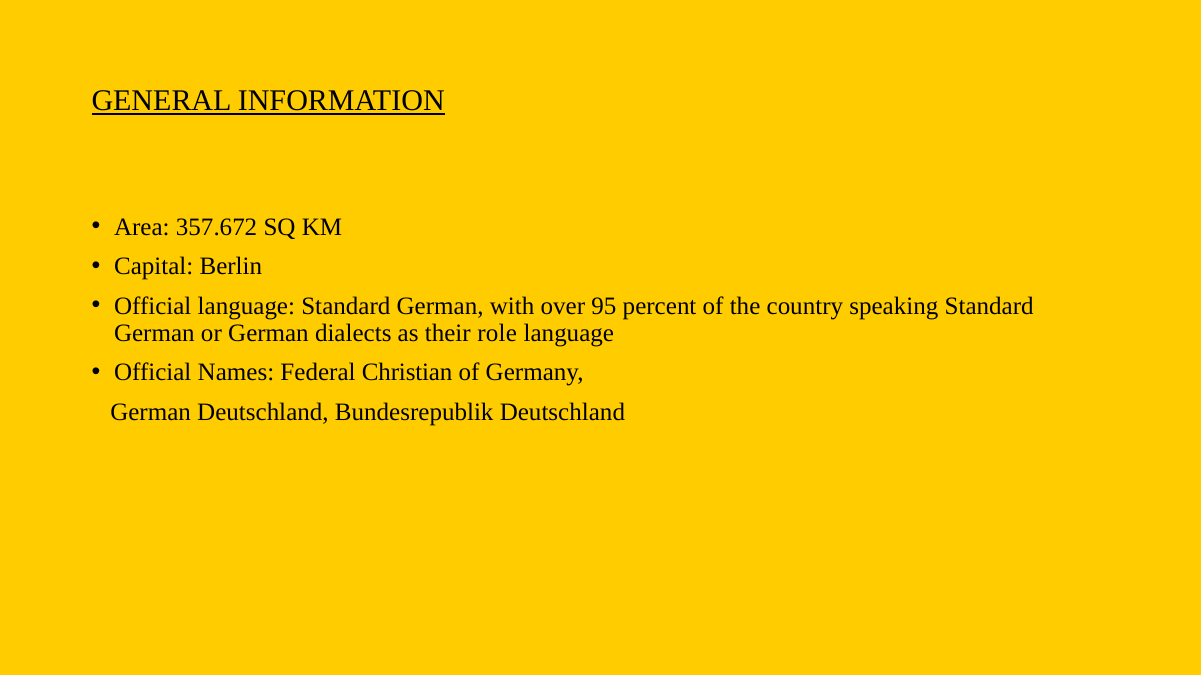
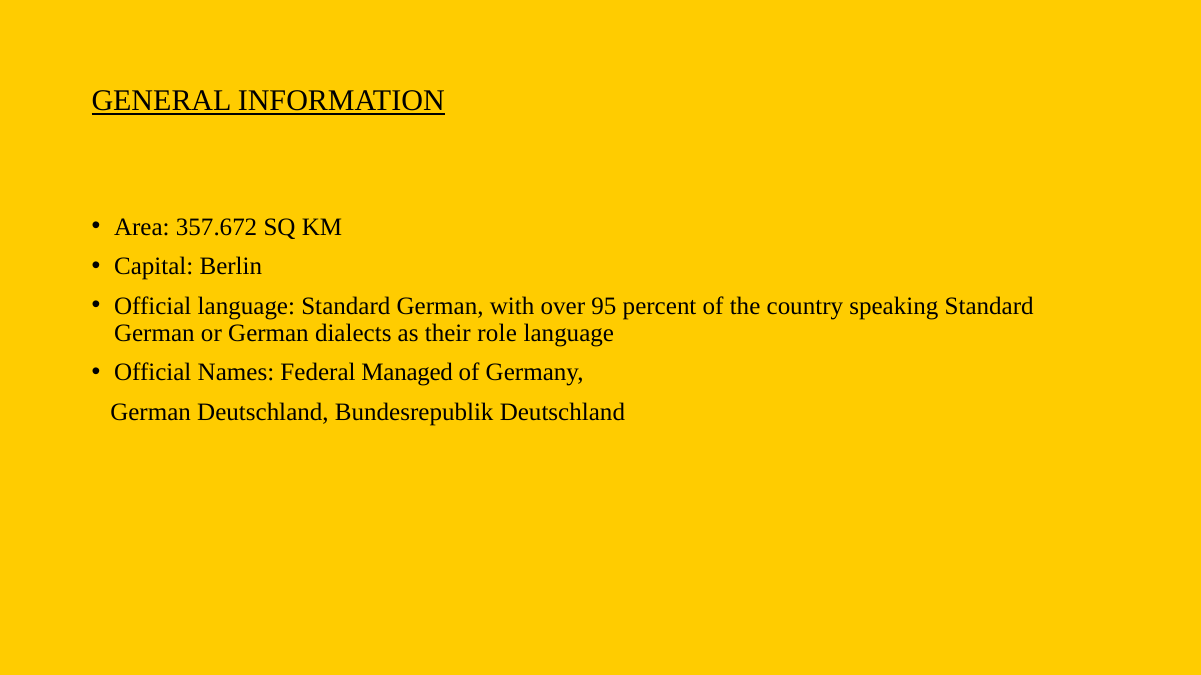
Christian: Christian -> Managed
